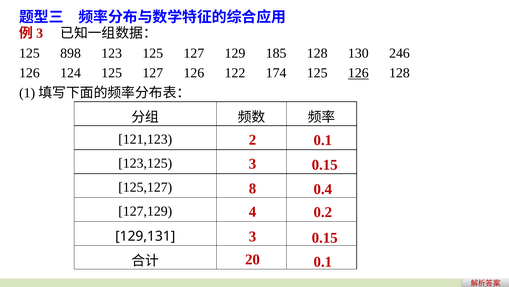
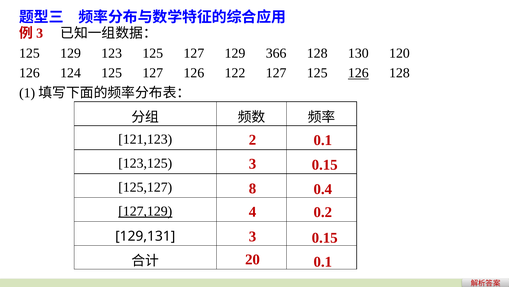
125 898: 898 -> 129
185: 185 -> 366
246: 246 -> 120
122 174: 174 -> 127
127,129 underline: none -> present
